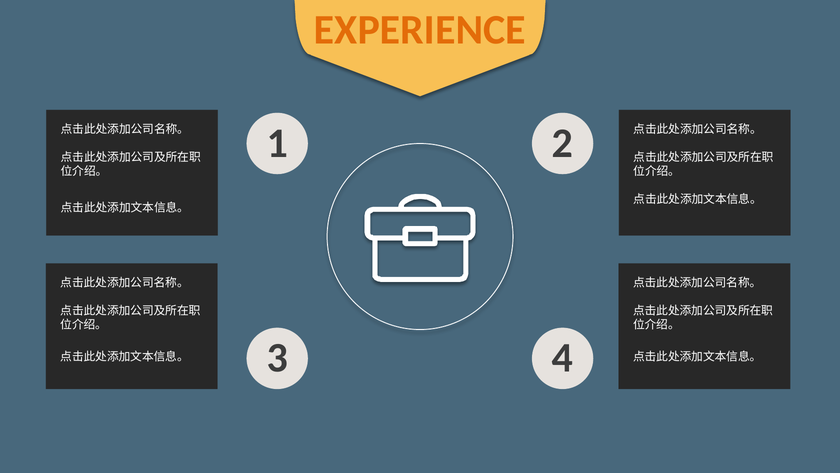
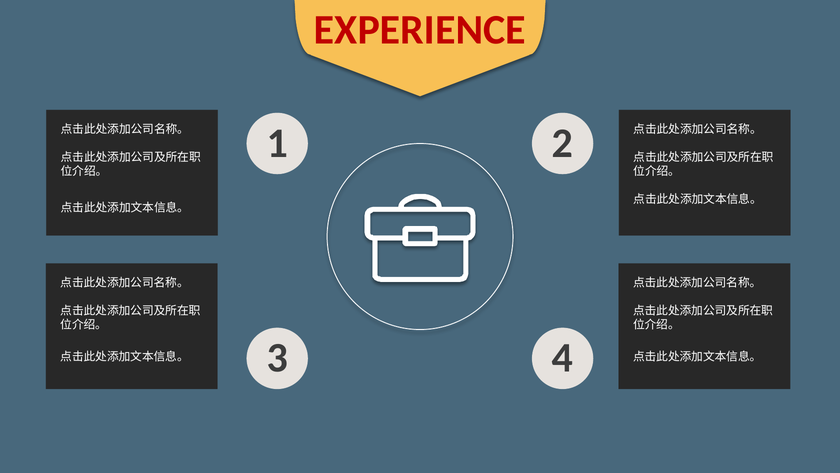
EXPERIENCE colour: orange -> red
